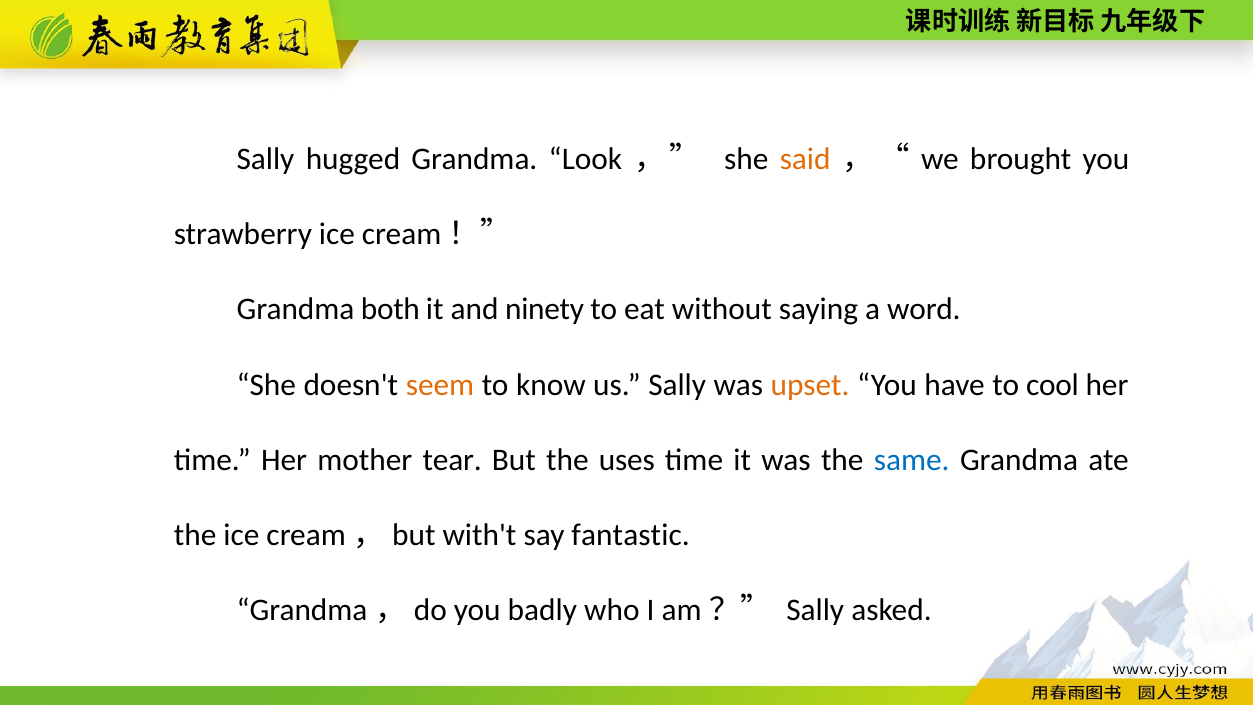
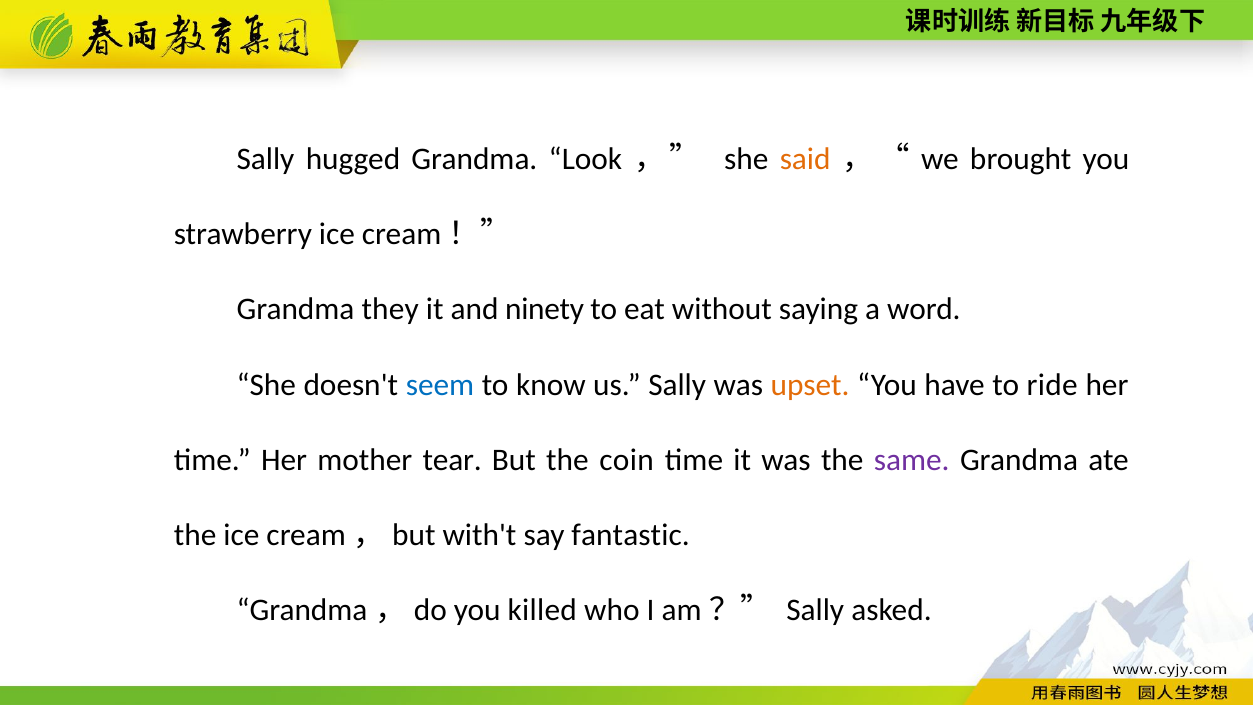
both: both -> they
seem colour: orange -> blue
cool: cool -> ride
uses: uses -> coin
same colour: blue -> purple
badly: badly -> killed
